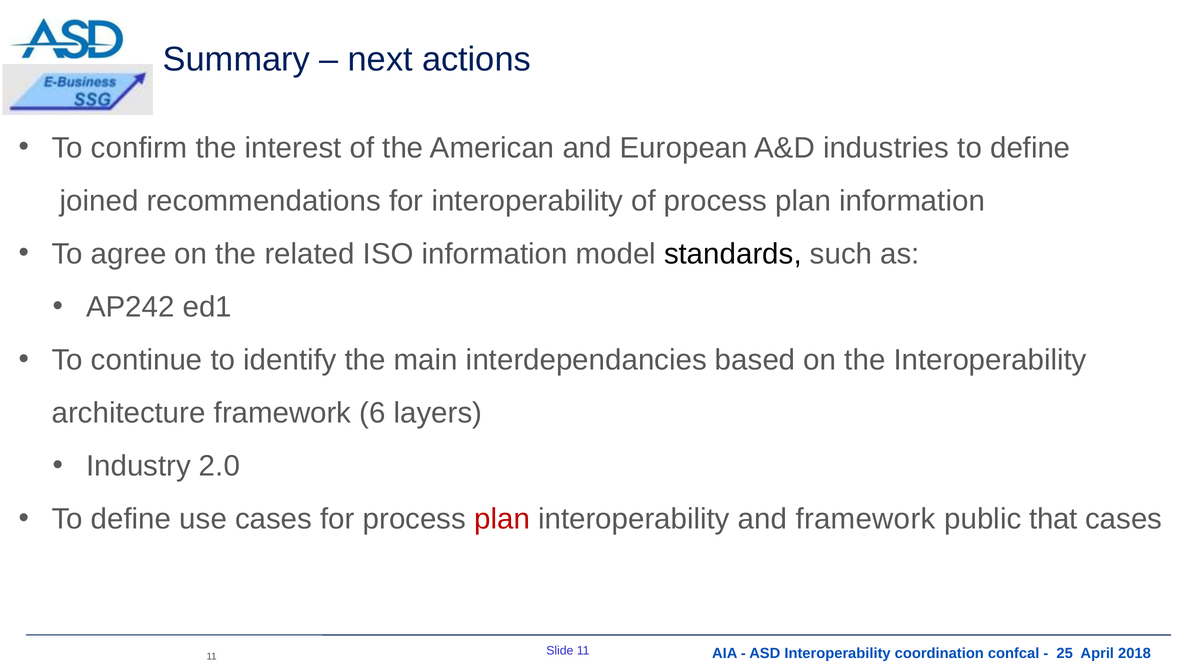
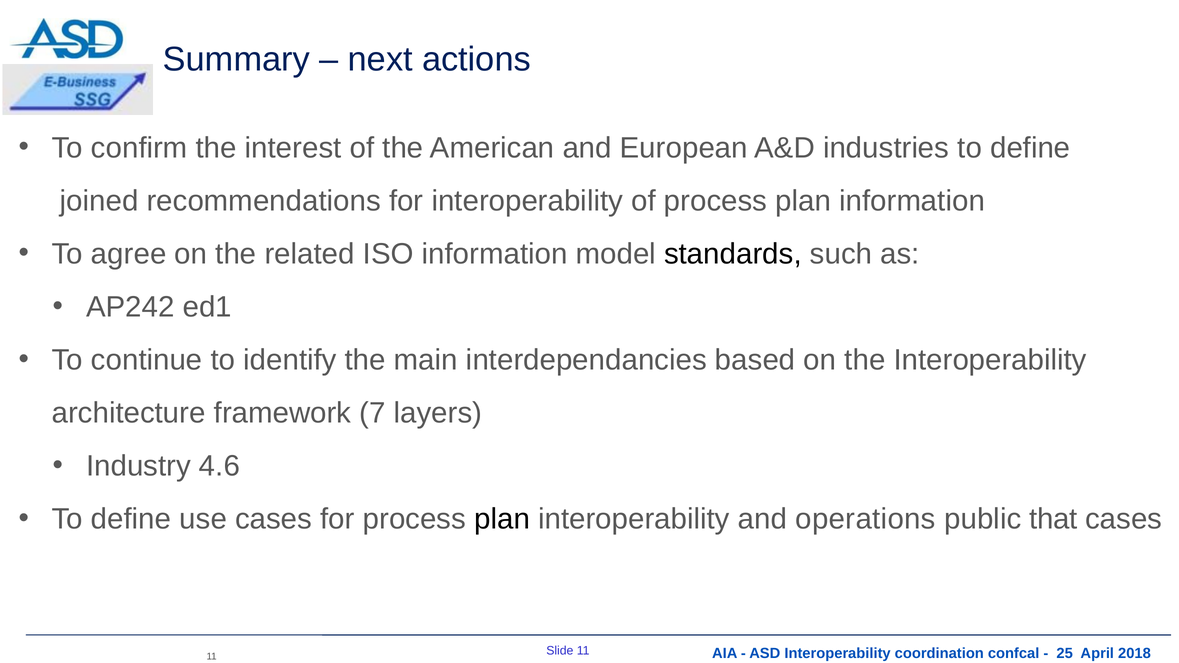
6: 6 -> 7
2.0: 2.0 -> 4.6
plan at (502, 519) colour: red -> black
and framework: framework -> operations
